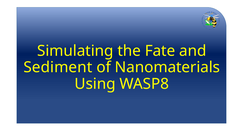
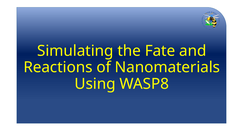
Sediment: Sediment -> Reactions
